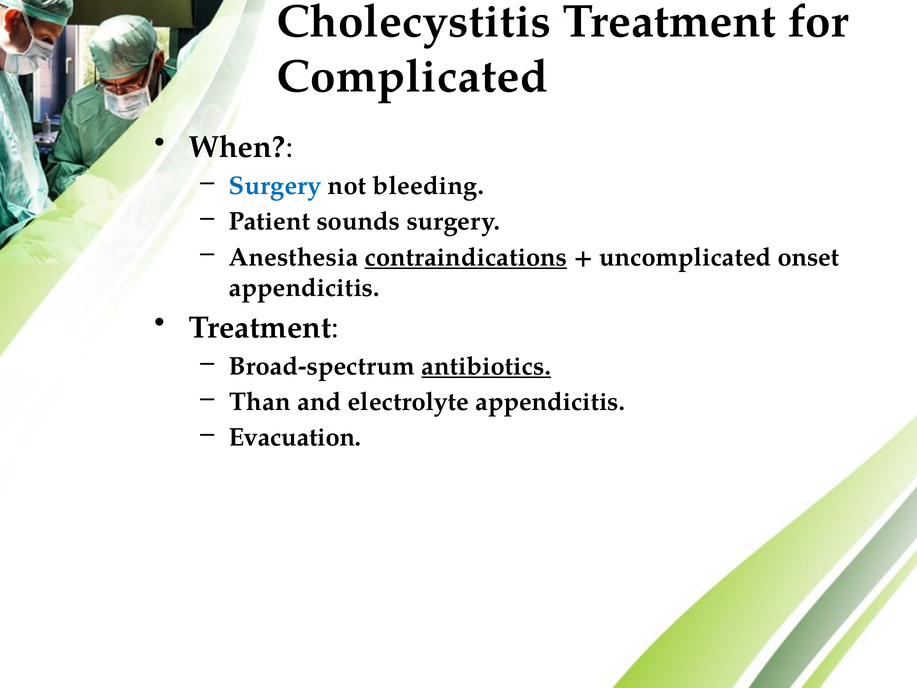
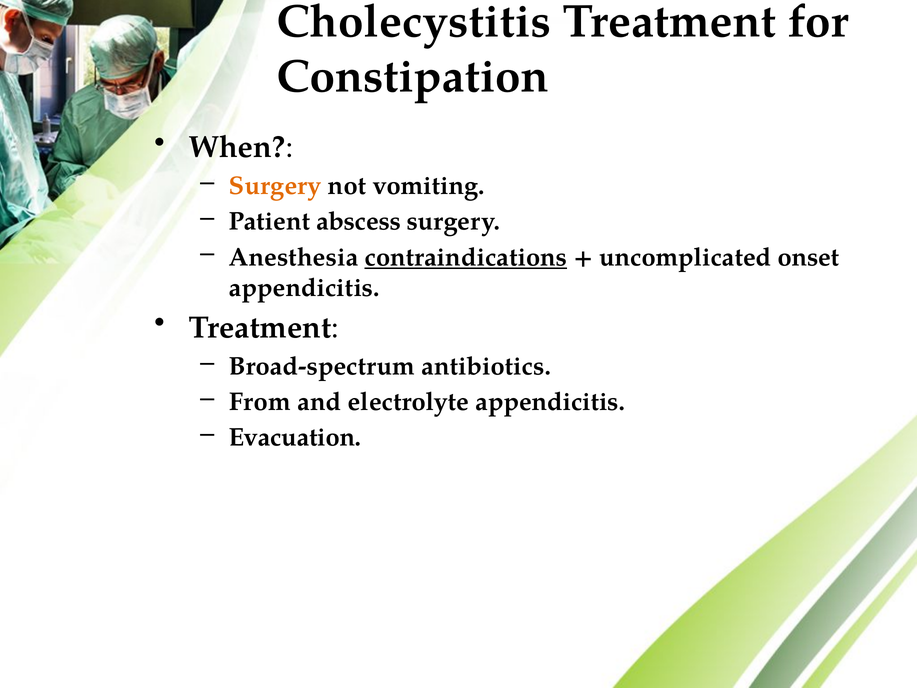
Complicated: Complicated -> Constipation
Surgery at (275, 186) colour: blue -> orange
bleeding: bleeding -> vomiting
sounds: sounds -> abscess
antibiotics underline: present -> none
Than: Than -> From
